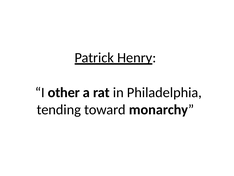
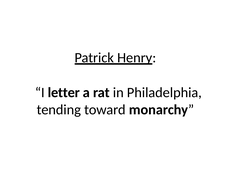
other: other -> letter
